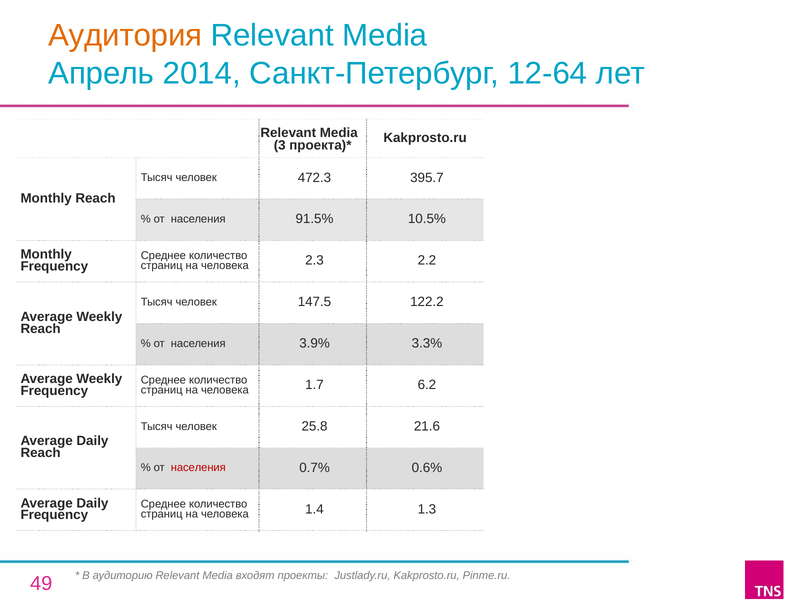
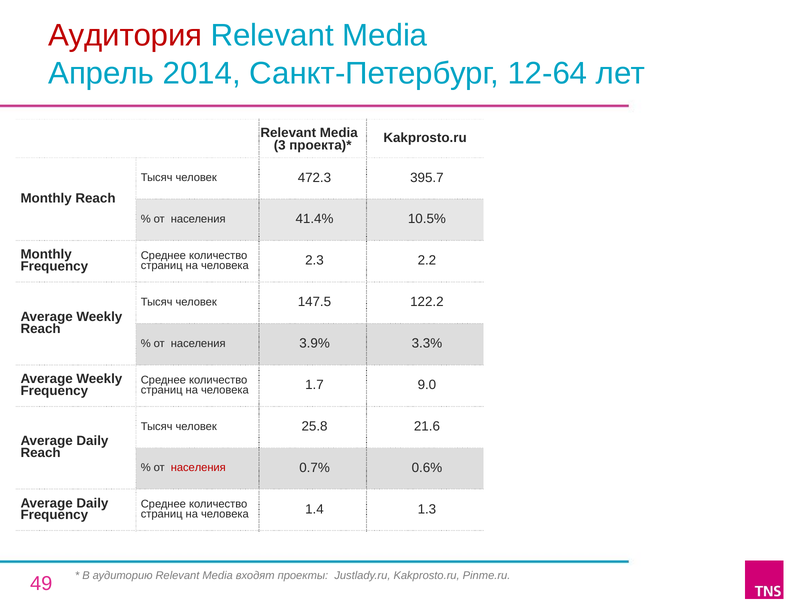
Аудитория colour: orange -> red
91.5%: 91.5% -> 41.4%
6.2: 6.2 -> 9.0
